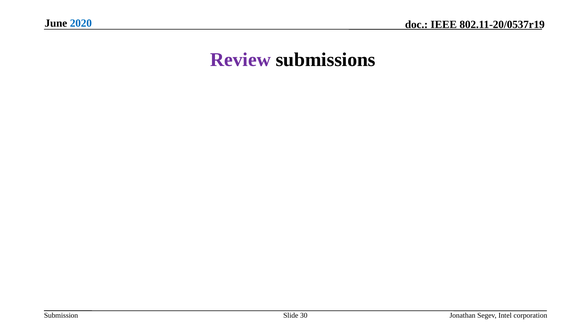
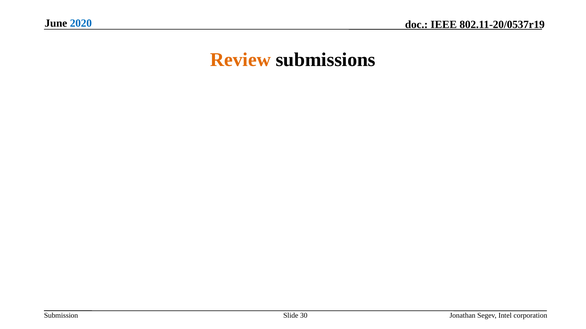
Review colour: purple -> orange
